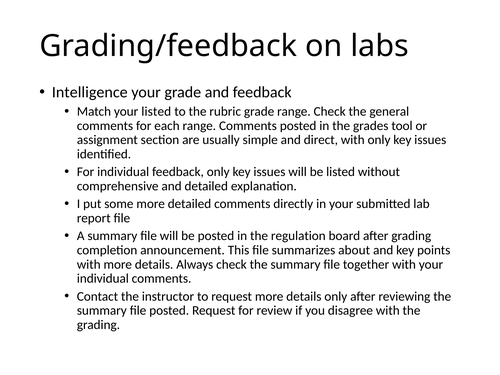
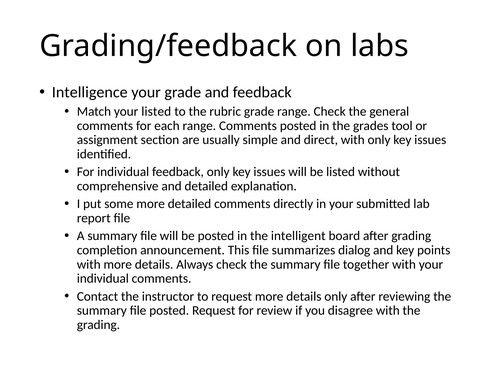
regulation: regulation -> intelligent
about: about -> dialog
